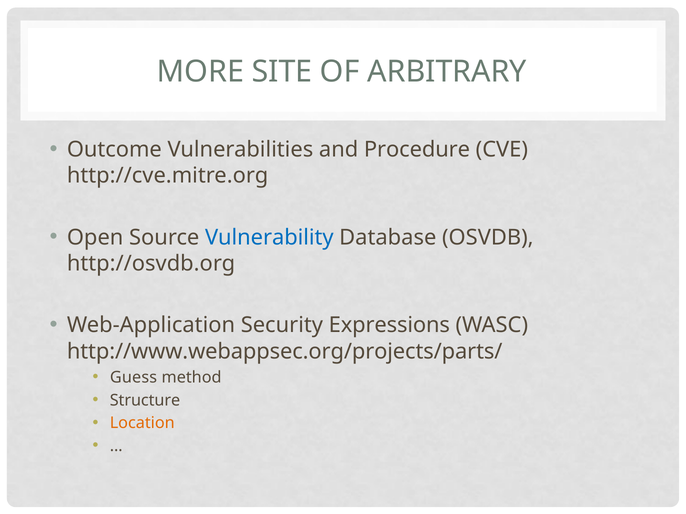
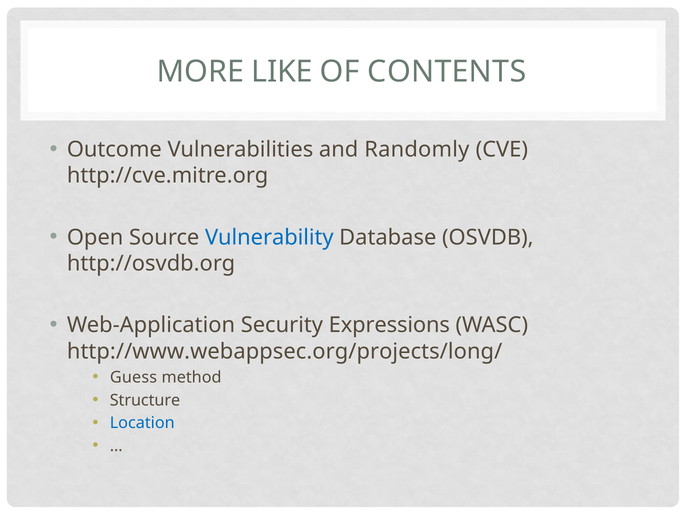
SITE: SITE -> LIKE
ARBITRARY: ARBITRARY -> CONTENTS
Procedure: Procedure -> Randomly
http://www.webappsec.org/projects/parts/: http://www.webappsec.org/projects/parts/ -> http://www.webappsec.org/projects/long/
Location colour: orange -> blue
